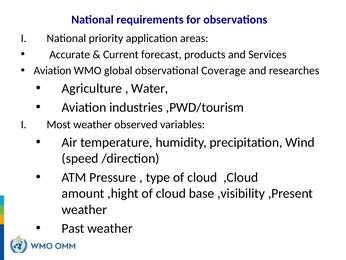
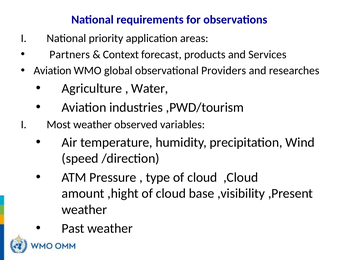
Accurate: Accurate -> Partners
Current: Current -> Context
Coverage: Coverage -> Providers
